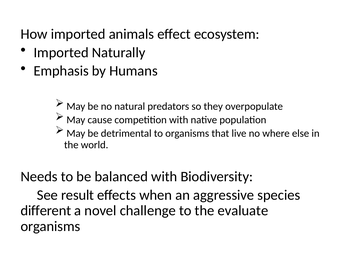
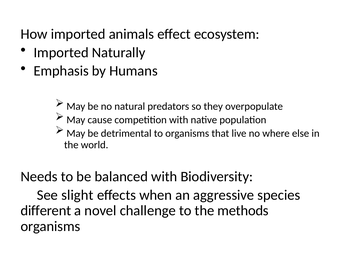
result: result -> slight
evaluate: evaluate -> methods
